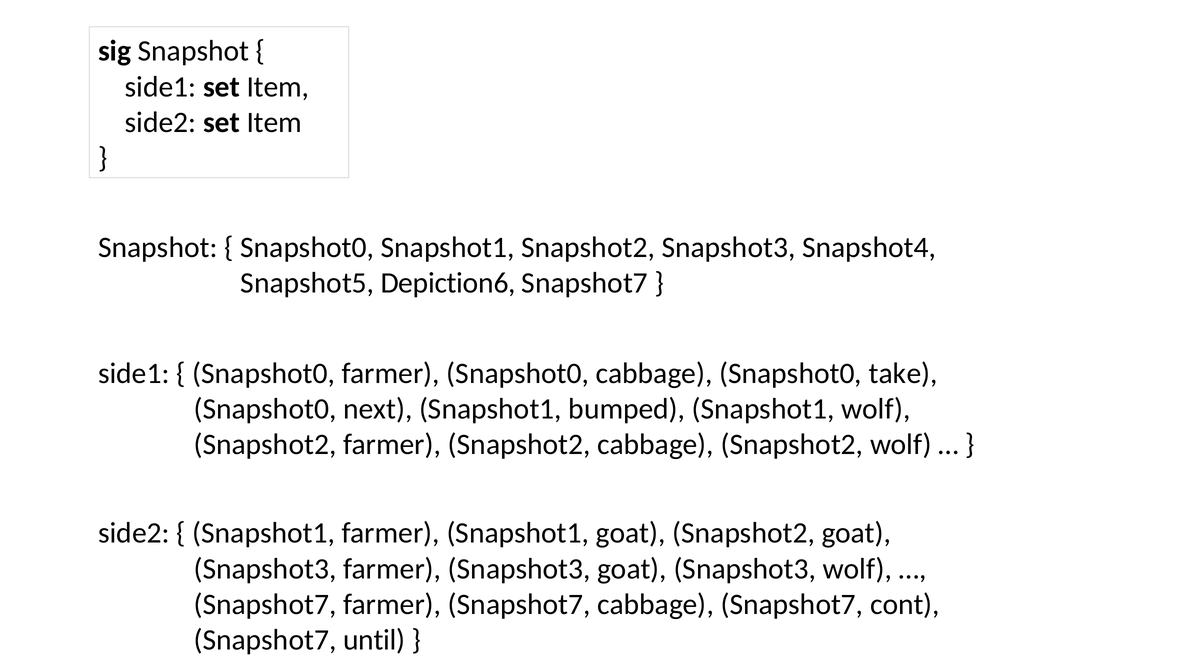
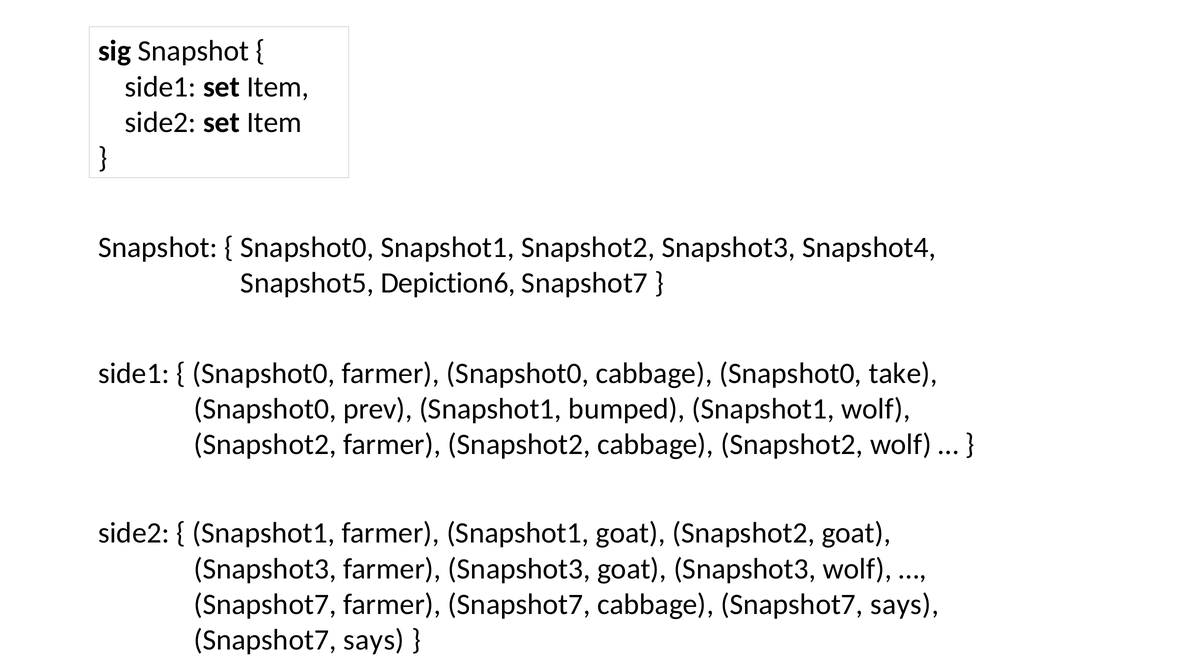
next: next -> prev
cabbage Snapshot7 cont: cont -> says
until at (374, 639): until -> says
